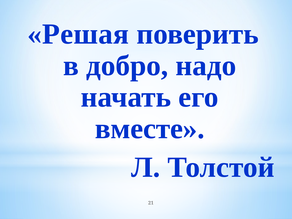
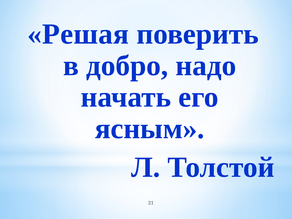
вместе: вместе -> ясным
